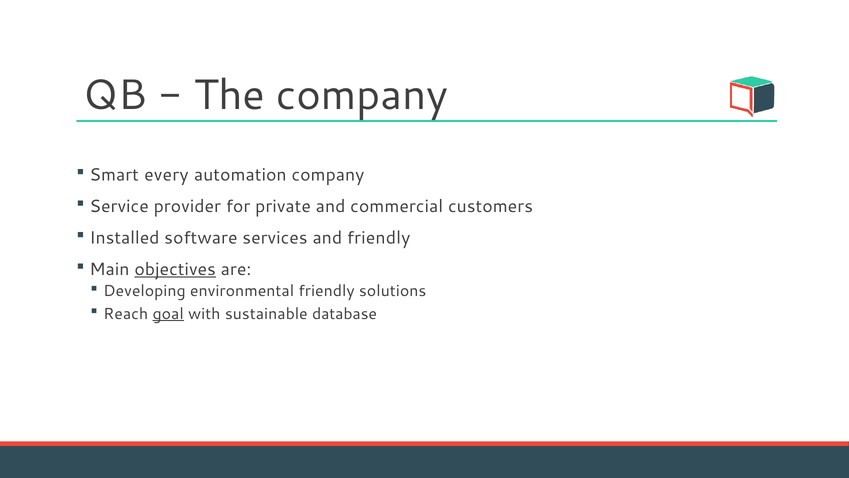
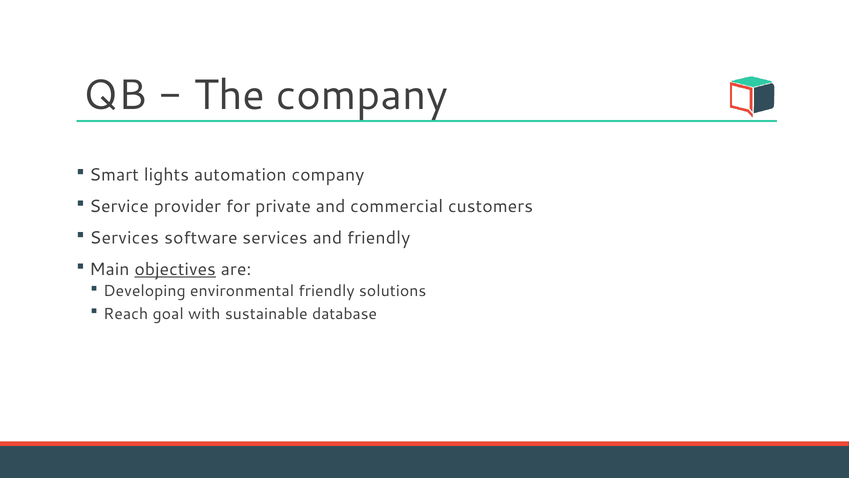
every: every -> lights
Installed at (124, 238): Installed -> Services
goal underline: present -> none
